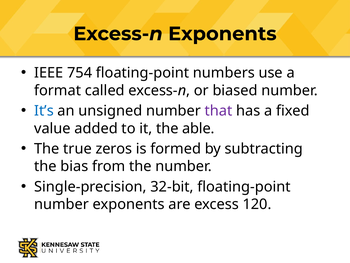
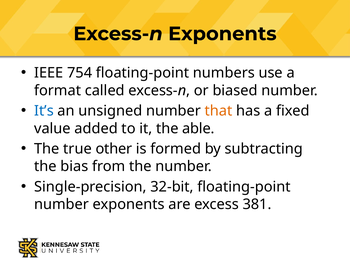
that colour: purple -> orange
zeros: zeros -> other
120: 120 -> 381
